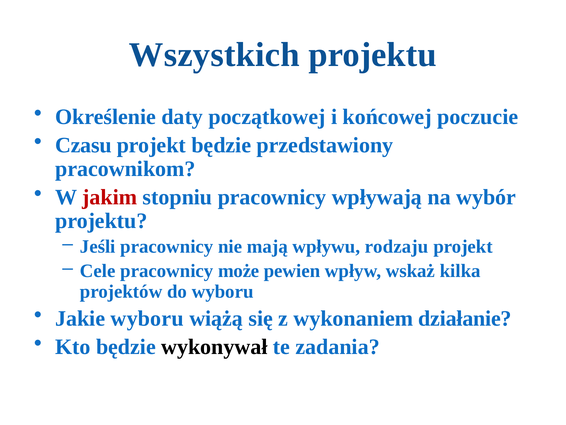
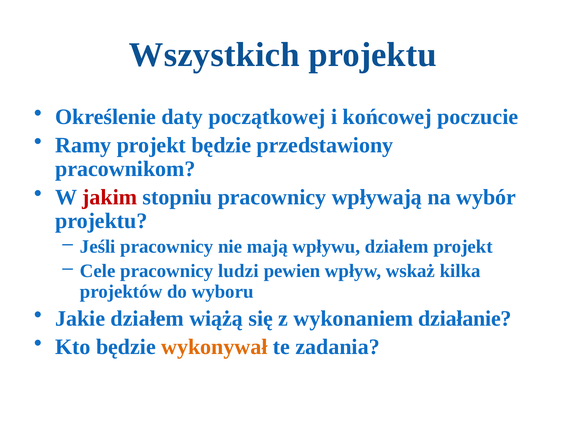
Czasu: Czasu -> Ramy
wpływu rodzaju: rodzaju -> działem
może: może -> ludzi
Jakie wyboru: wyboru -> działem
wykonywał colour: black -> orange
